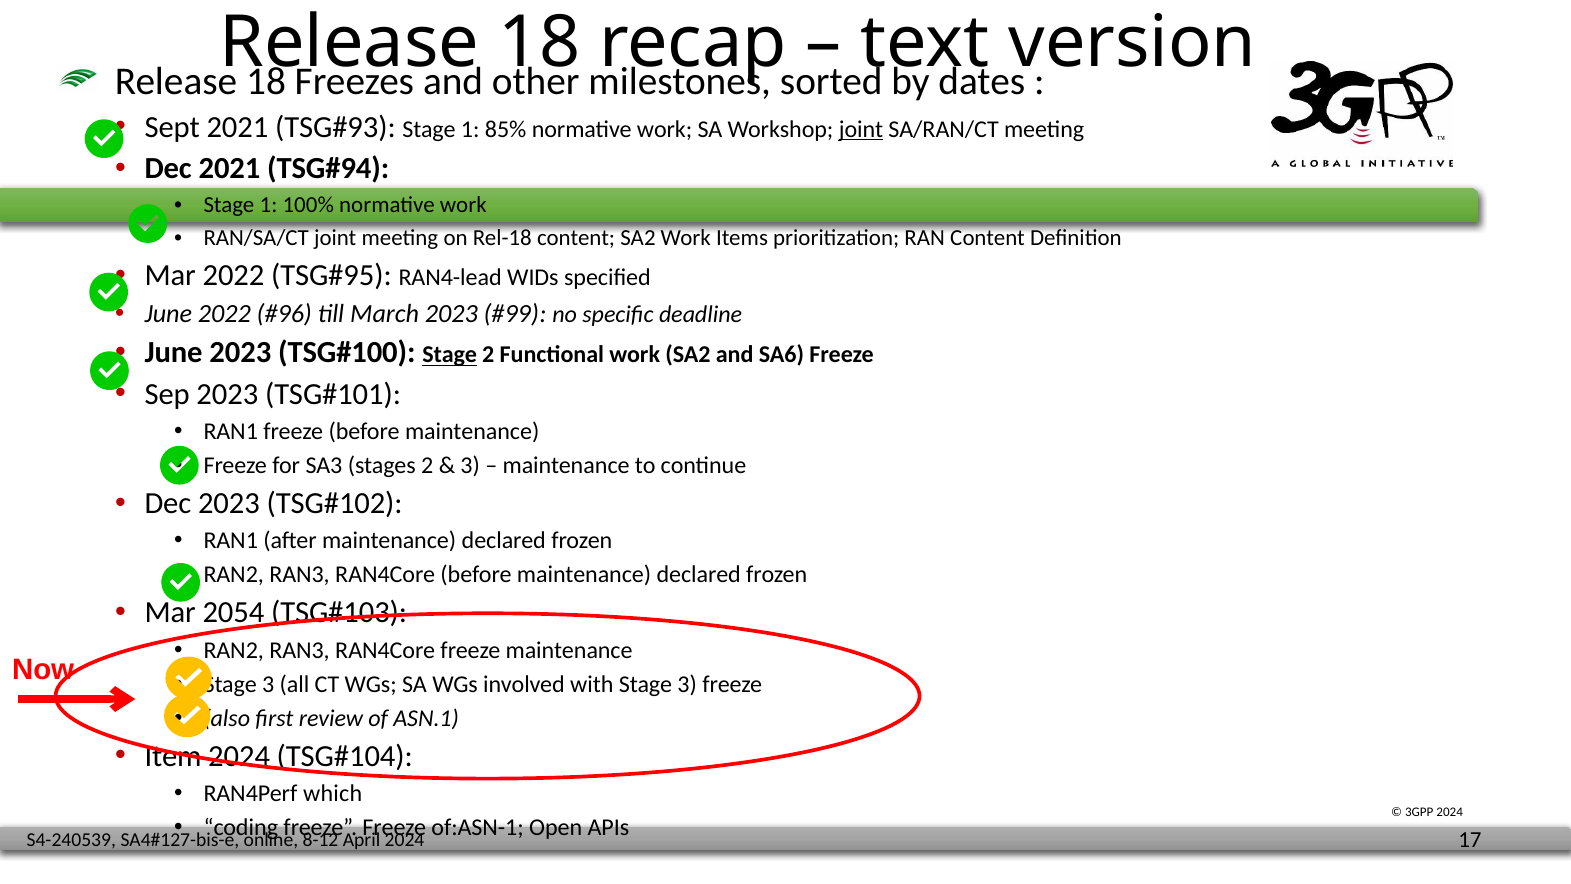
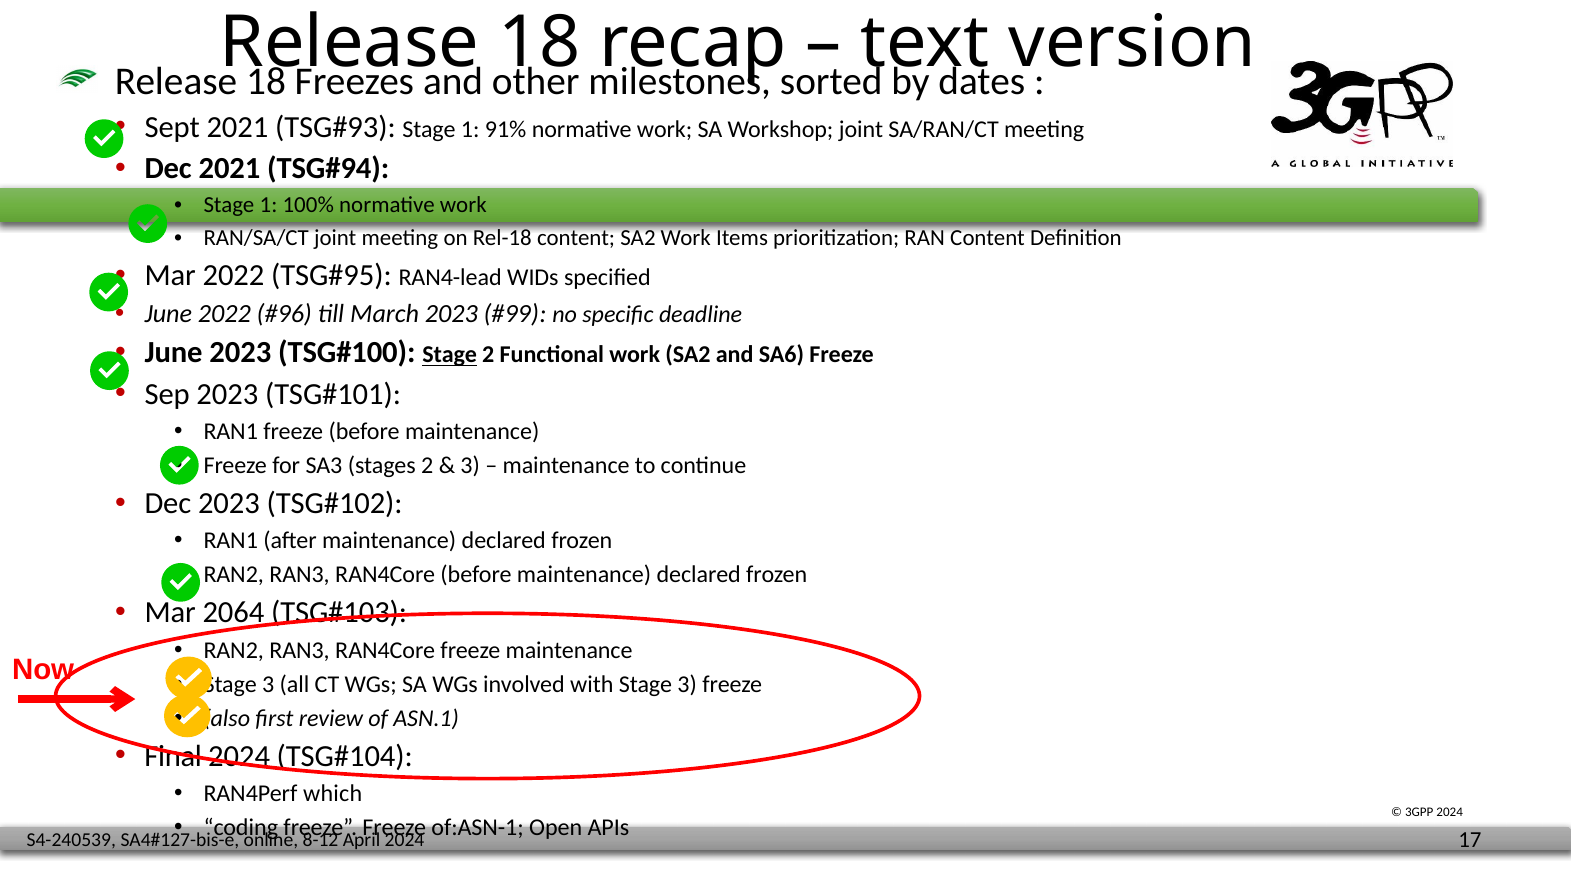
85%: 85% -> 91%
joint at (861, 129) underline: present -> none
2054: 2054 -> 2064
Item: Item -> Final
